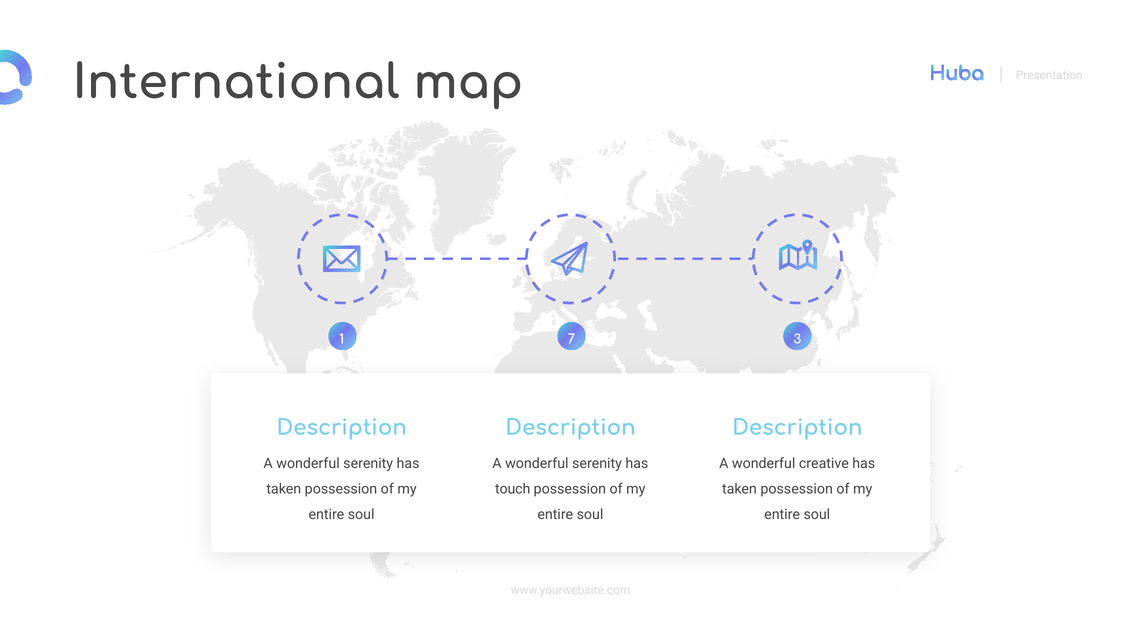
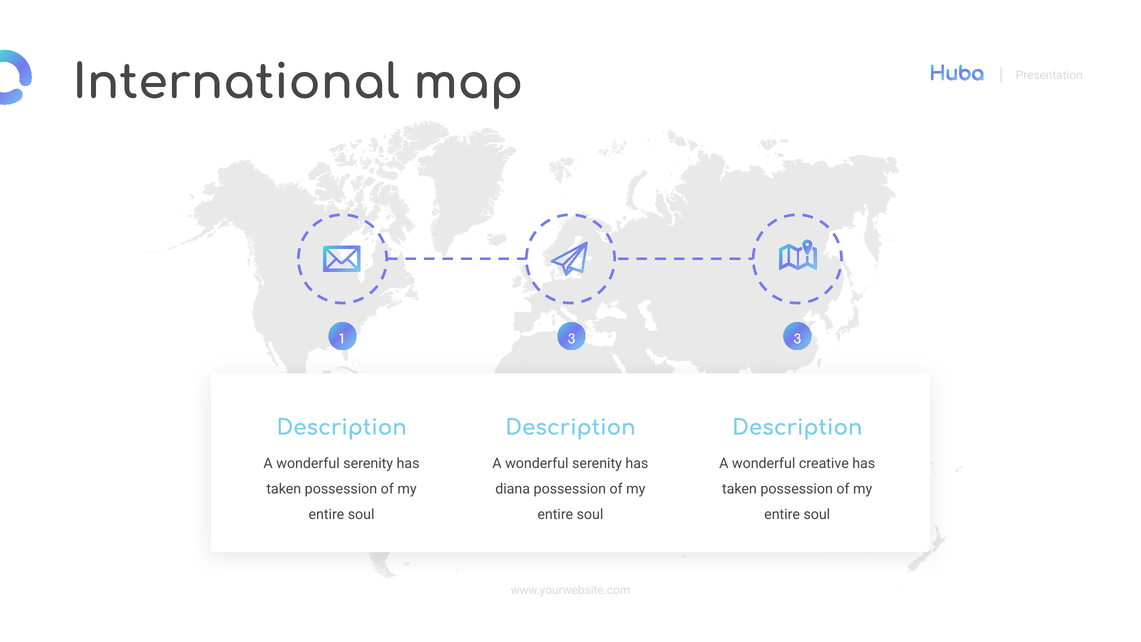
1 7: 7 -> 3
touch: touch -> diana
